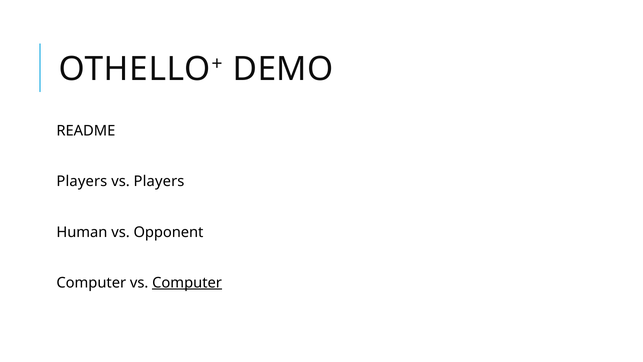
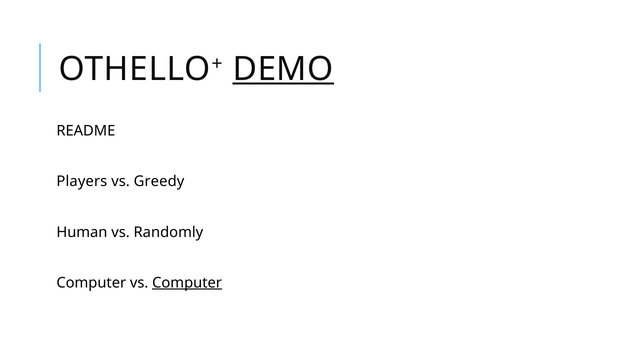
DEMO underline: none -> present
vs Players: Players -> Greedy
Opponent: Opponent -> Randomly
